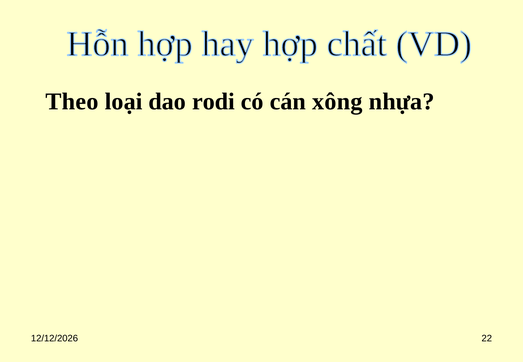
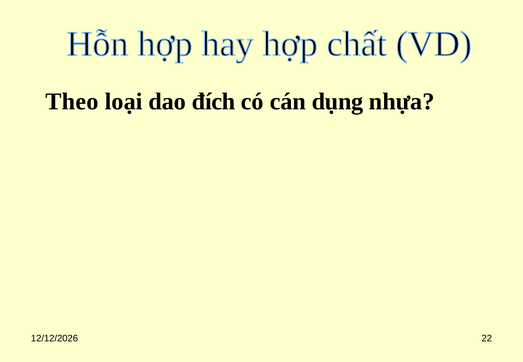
rodi: rodi -> đích
xông: xông -> dụng
